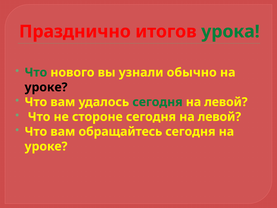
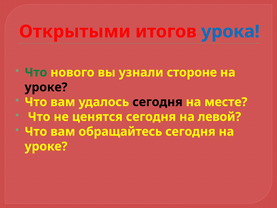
Празднично: Празднично -> Открытыми
урока colour: green -> blue
обычно: обычно -> стороне
сегодня at (157, 102) colour: green -> black
левой at (226, 102): левой -> месте
стороне: стороне -> ценятся
